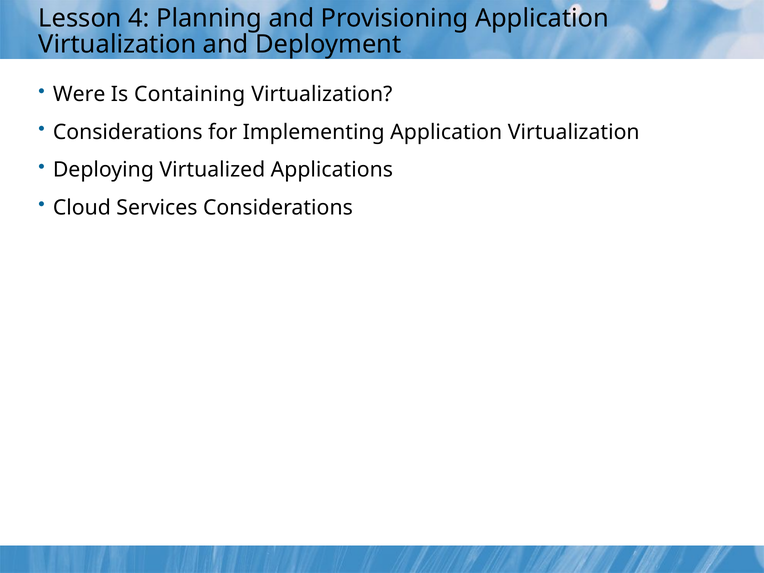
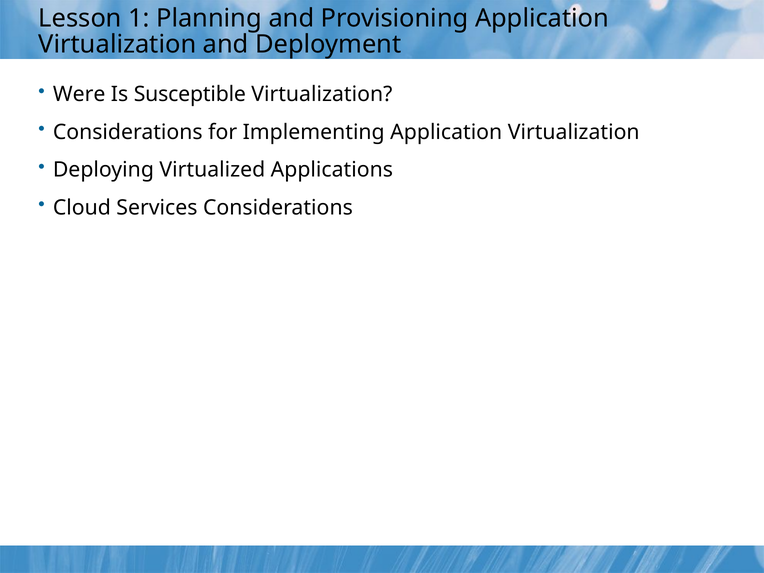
4: 4 -> 1
Containing: Containing -> Susceptible
